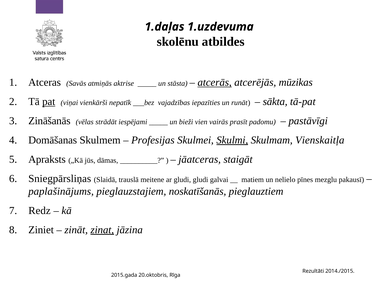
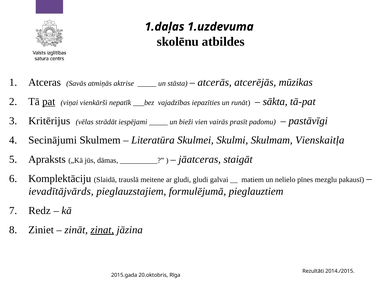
atcerās underline: present -> none
Zināšanās: Zināšanās -> Kritērijus
Domāšanas: Domāšanas -> Secinājumi
Profesijas: Profesijas -> Literatūra
Skulmi underline: present -> none
Sniegpārsliņas: Sniegpārsliņas -> Komplektāciju
paplašinājums: paplašinājums -> ievadītājvārds
noskatīšanās: noskatīšanās -> formulējumā
